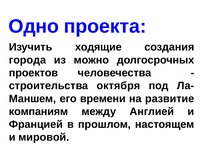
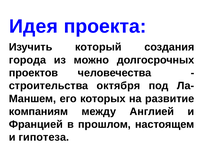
Одно: Одно -> Идея
ходящие: ходящие -> который
времени: времени -> которых
мировой: мировой -> гипотеза
